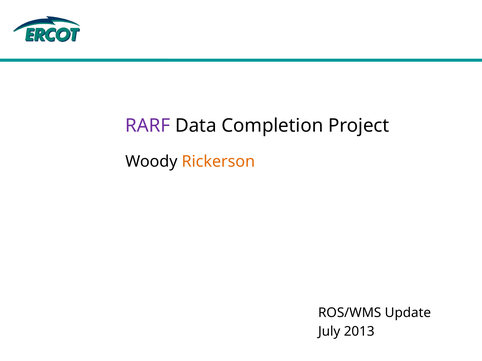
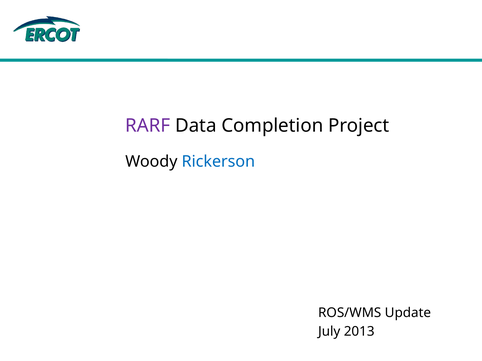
Rickerson colour: orange -> blue
